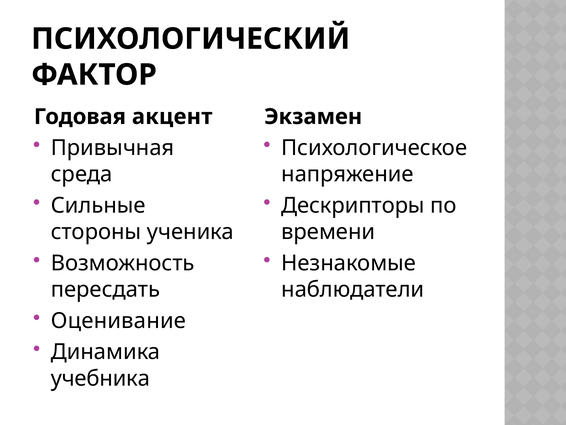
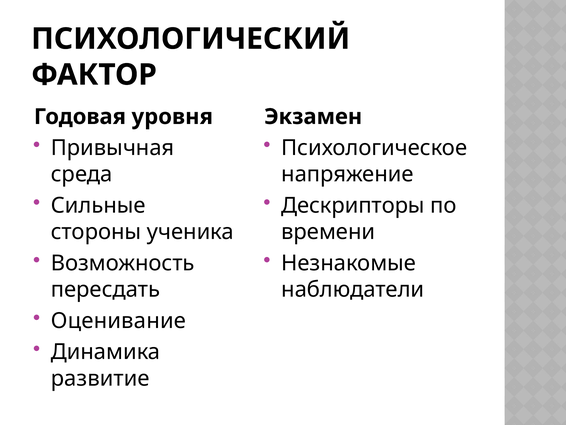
акцент: акцент -> уровня
учебника: учебника -> развитие
